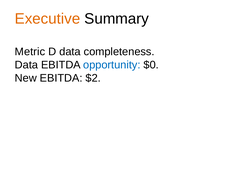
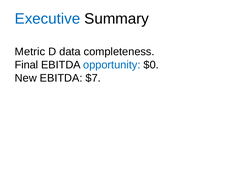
Executive colour: orange -> blue
Data at (26, 65): Data -> Final
$2: $2 -> $7
